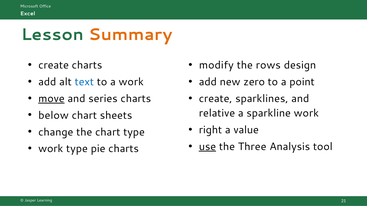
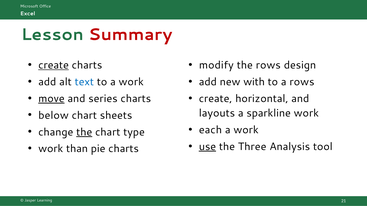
Summary colour: orange -> red
create at (54, 65) underline: none -> present
zero: zero -> with
a point: point -> rows
sparklines: sparklines -> horizontal
relative: relative -> layouts
right: right -> each
value at (246, 130): value -> work
the at (84, 132) underline: none -> present
work type: type -> than
